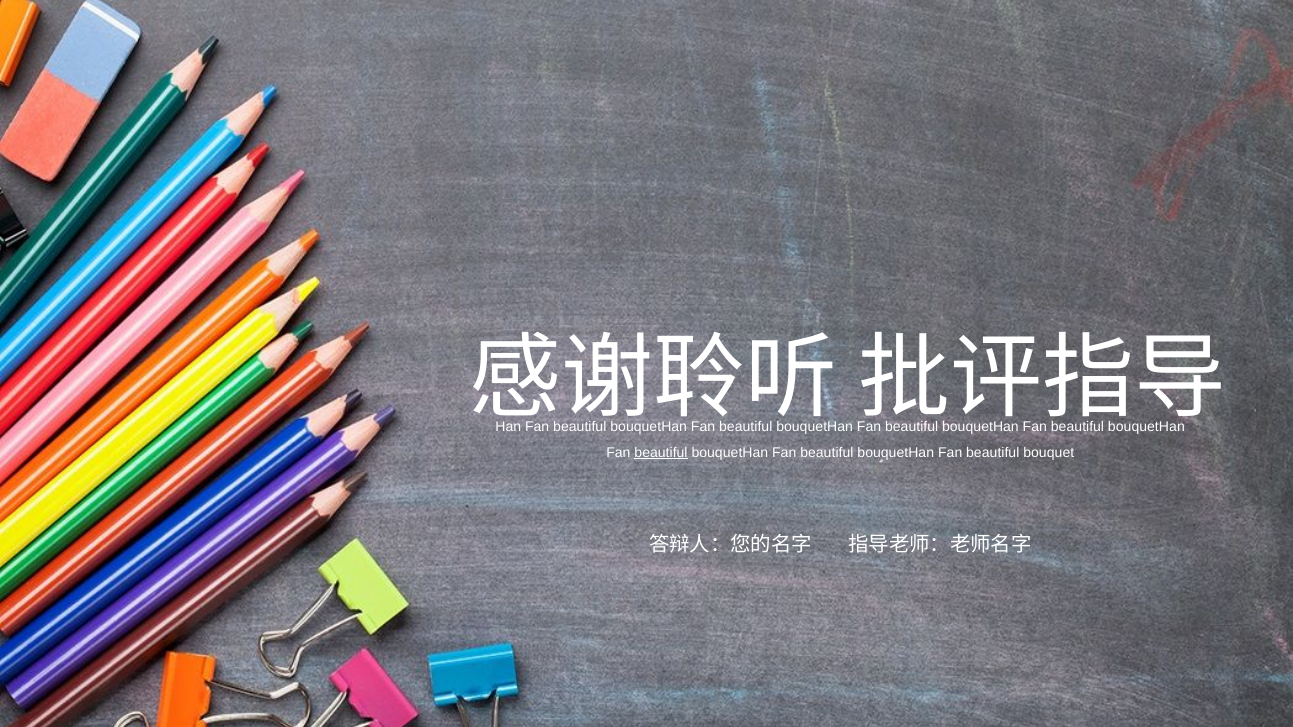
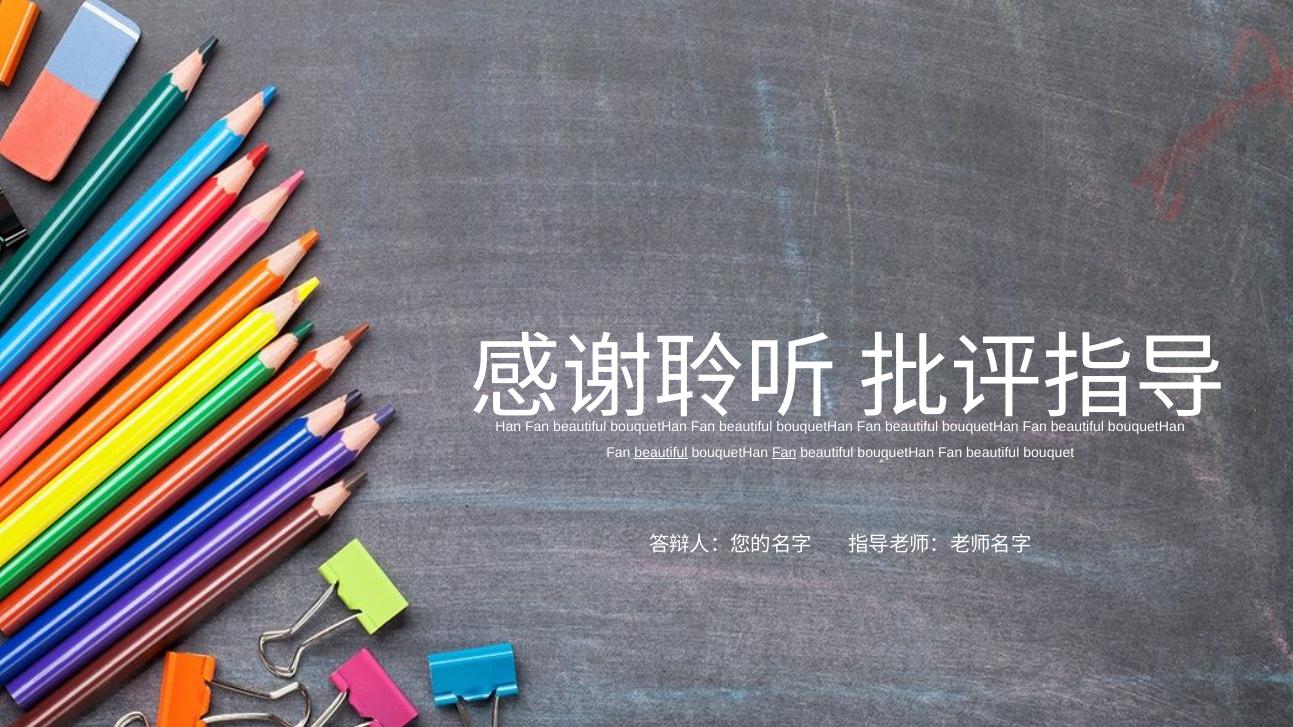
Fan at (784, 453) underline: none -> present
